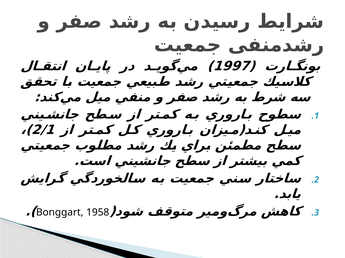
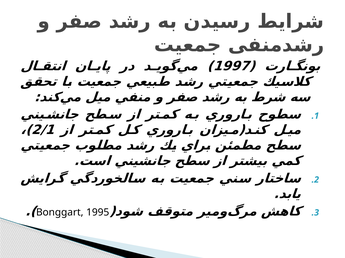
1958: 1958 -> 1995
